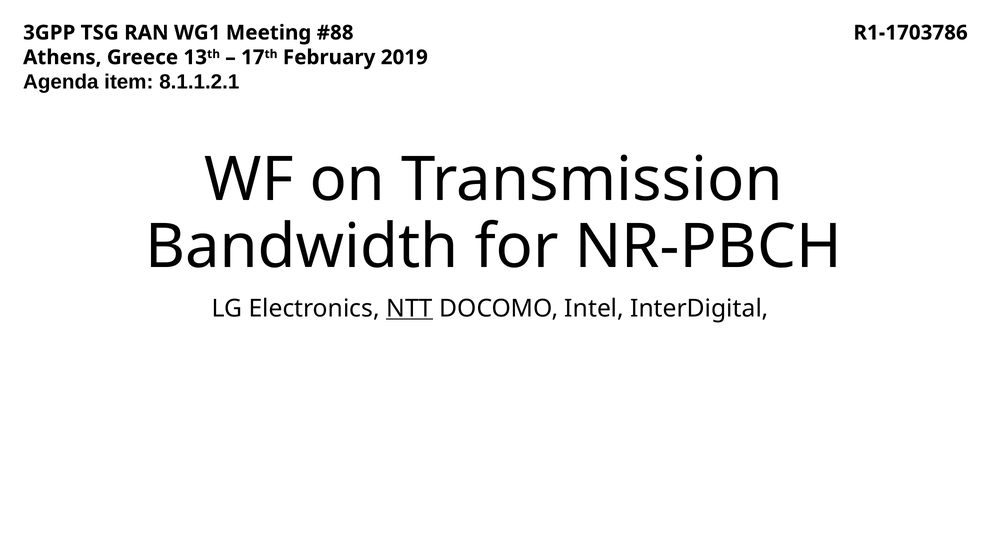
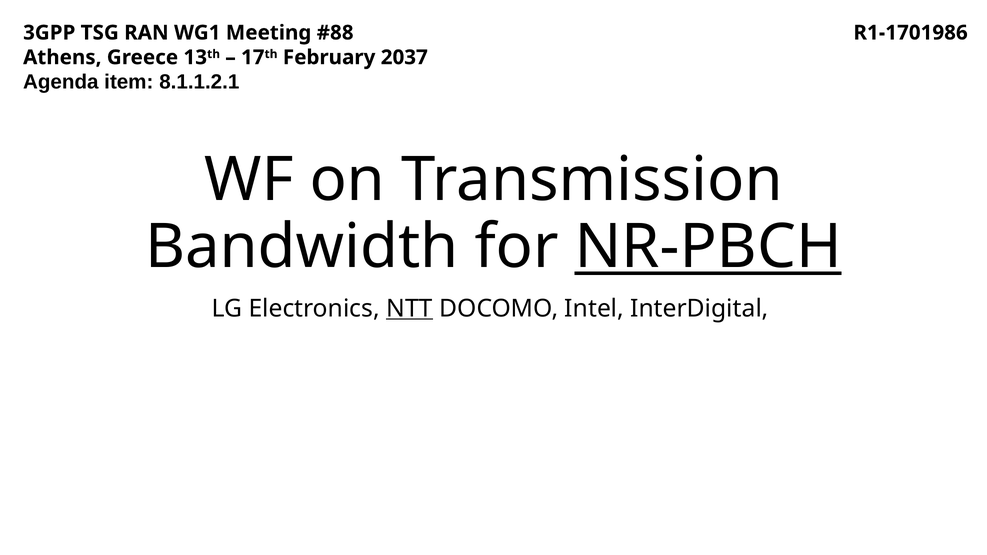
R1-1703786: R1-1703786 -> R1-1701986
2019: 2019 -> 2037
NR-PBCH underline: none -> present
